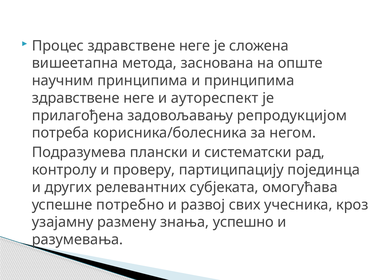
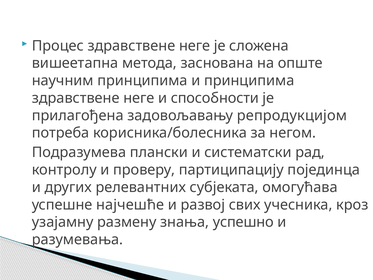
аутореспект: аутореспект -> способности
потребно: потребно -> најчешће
